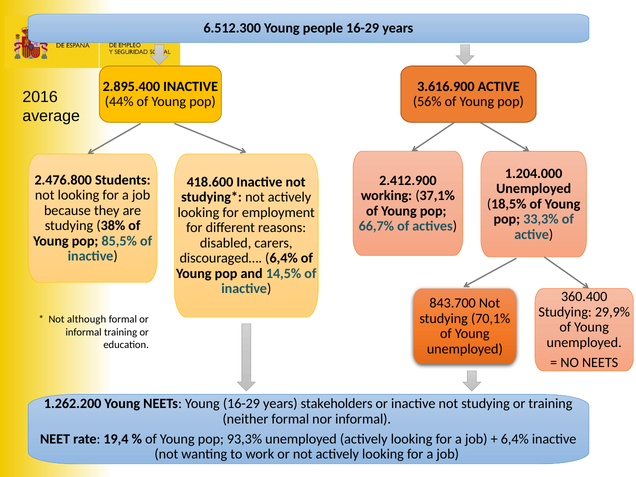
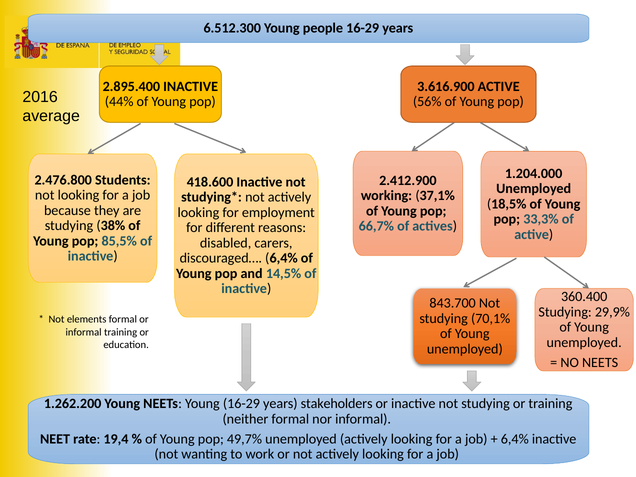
although: although -> elements
93,3%: 93,3% -> 49,7%
